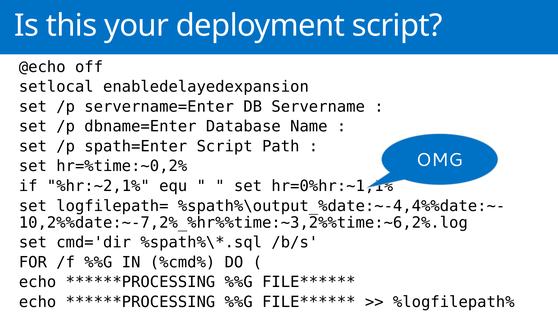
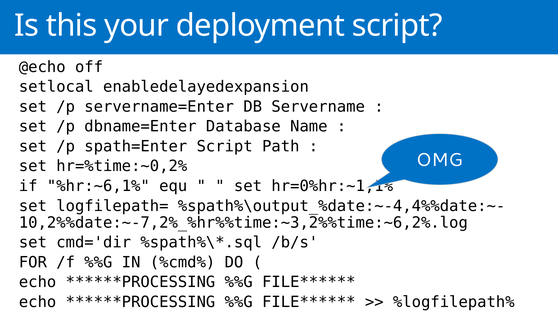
%hr:~2,1%: %hr:~2,1% -> %hr:~6,1%
